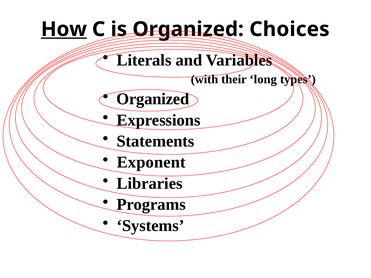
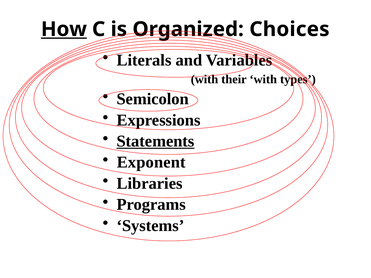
their long: long -> with
Organized at (153, 99): Organized -> Semicolon
Statements underline: none -> present
